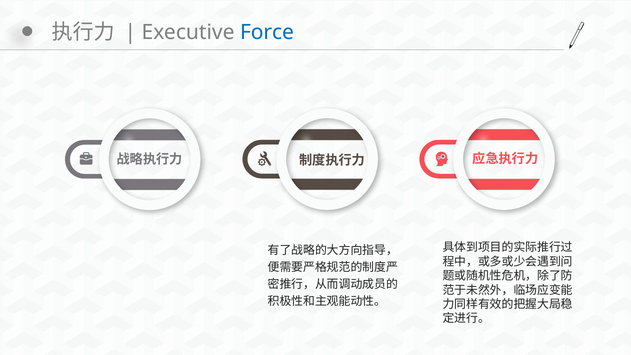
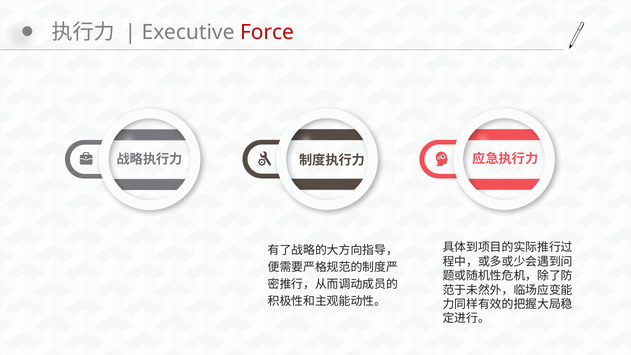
Force colour: blue -> red
